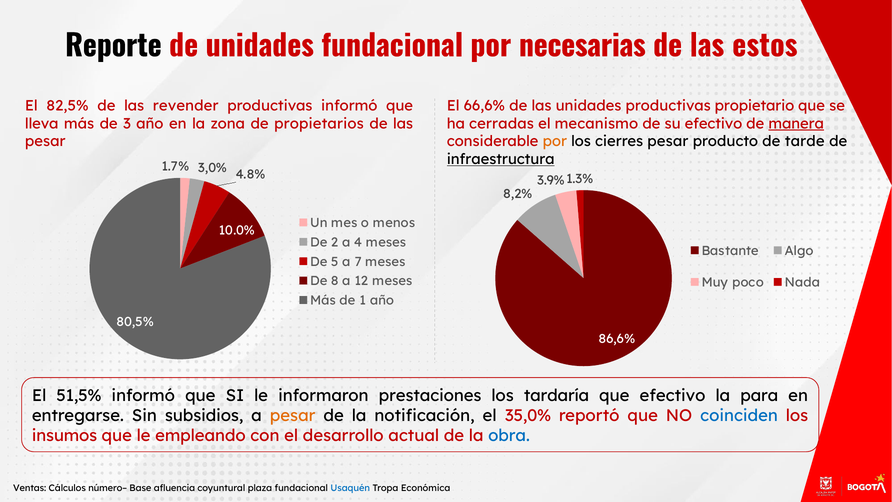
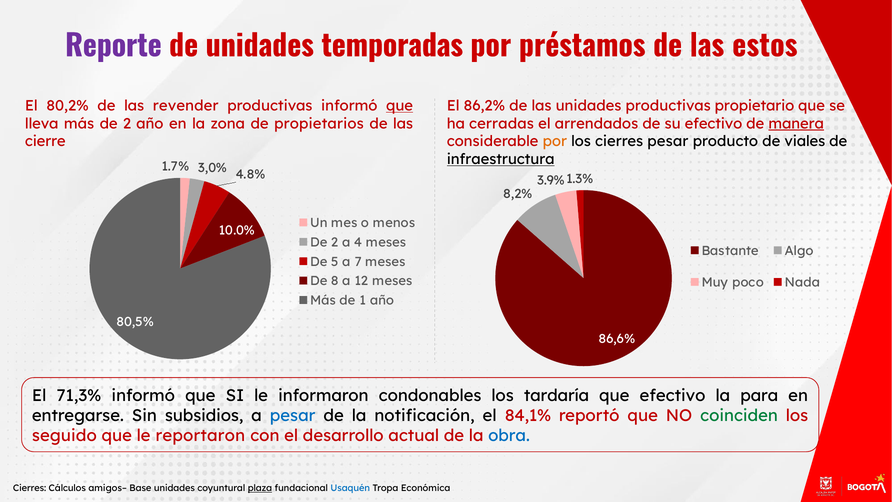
Reporte colour: black -> purple
unidades fundacional: fundacional -> temporadas
necesarias: necesarias -> préstamos
66,6%: 66,6% -> 86,2%
82,5%: 82,5% -> 80,2%
que at (400, 106) underline: none -> present
más de 3: 3 -> 2
mecanismo: mecanismo -> arrendados
pesar at (45, 141): pesar -> cierre
tarde: tarde -> viales
51,5%: 51,5% -> 71,3%
prestaciones: prestaciones -> condonables
pesar at (293, 416) colour: orange -> blue
35,0%: 35,0% -> 84,1%
coinciden colour: blue -> green
insumos: insumos -> seguido
empleando: empleando -> reportaron
Ventas at (30, 488): Ventas -> Cierres
número–: número– -> amigos–
Base afluencia: afluencia -> unidades
plaza underline: none -> present
